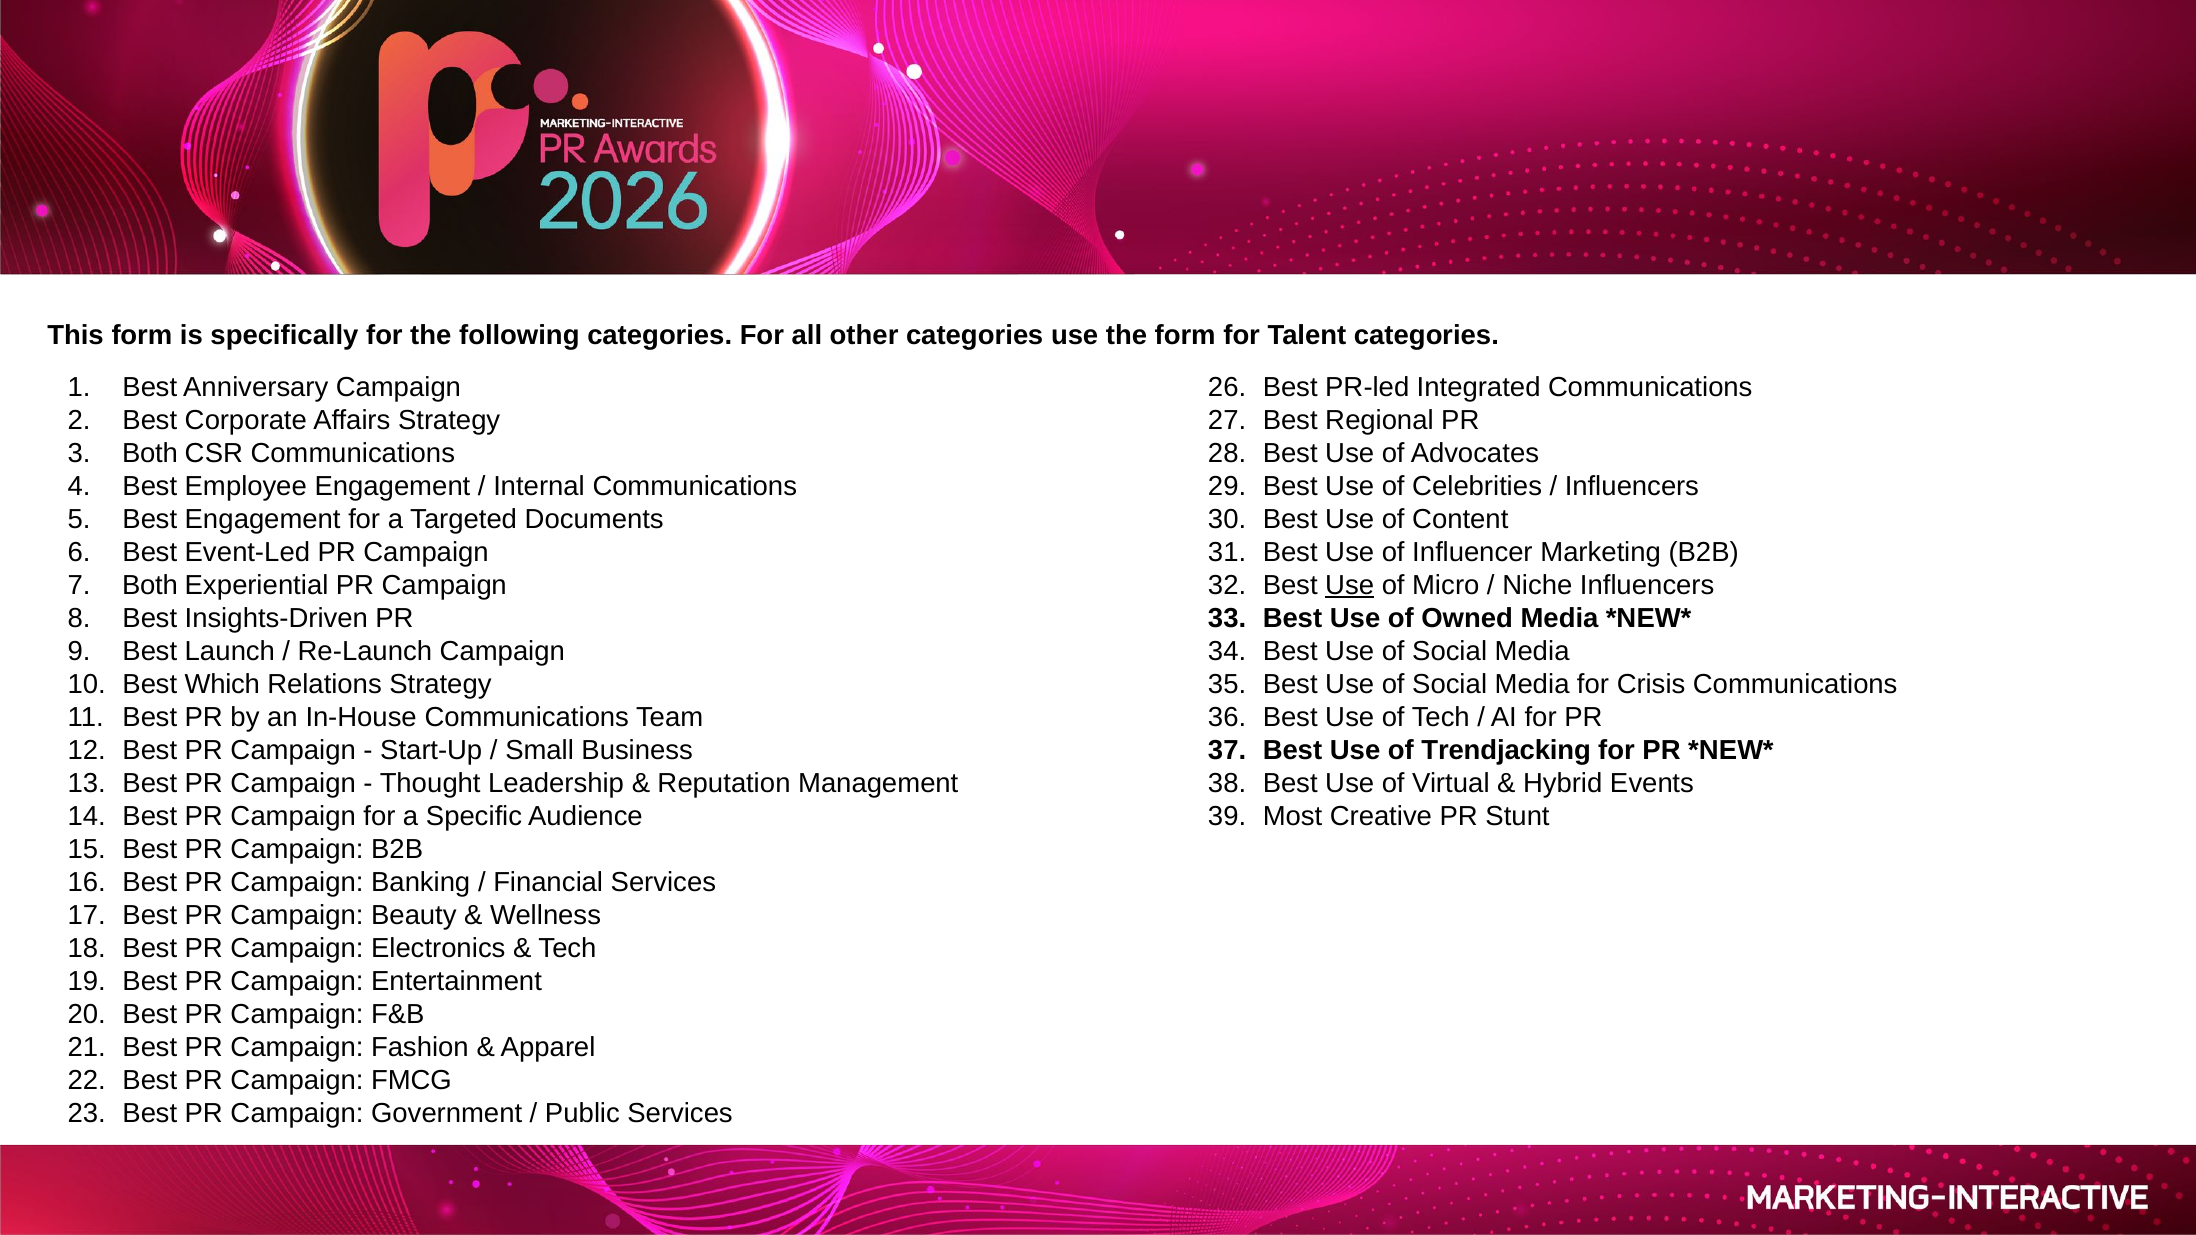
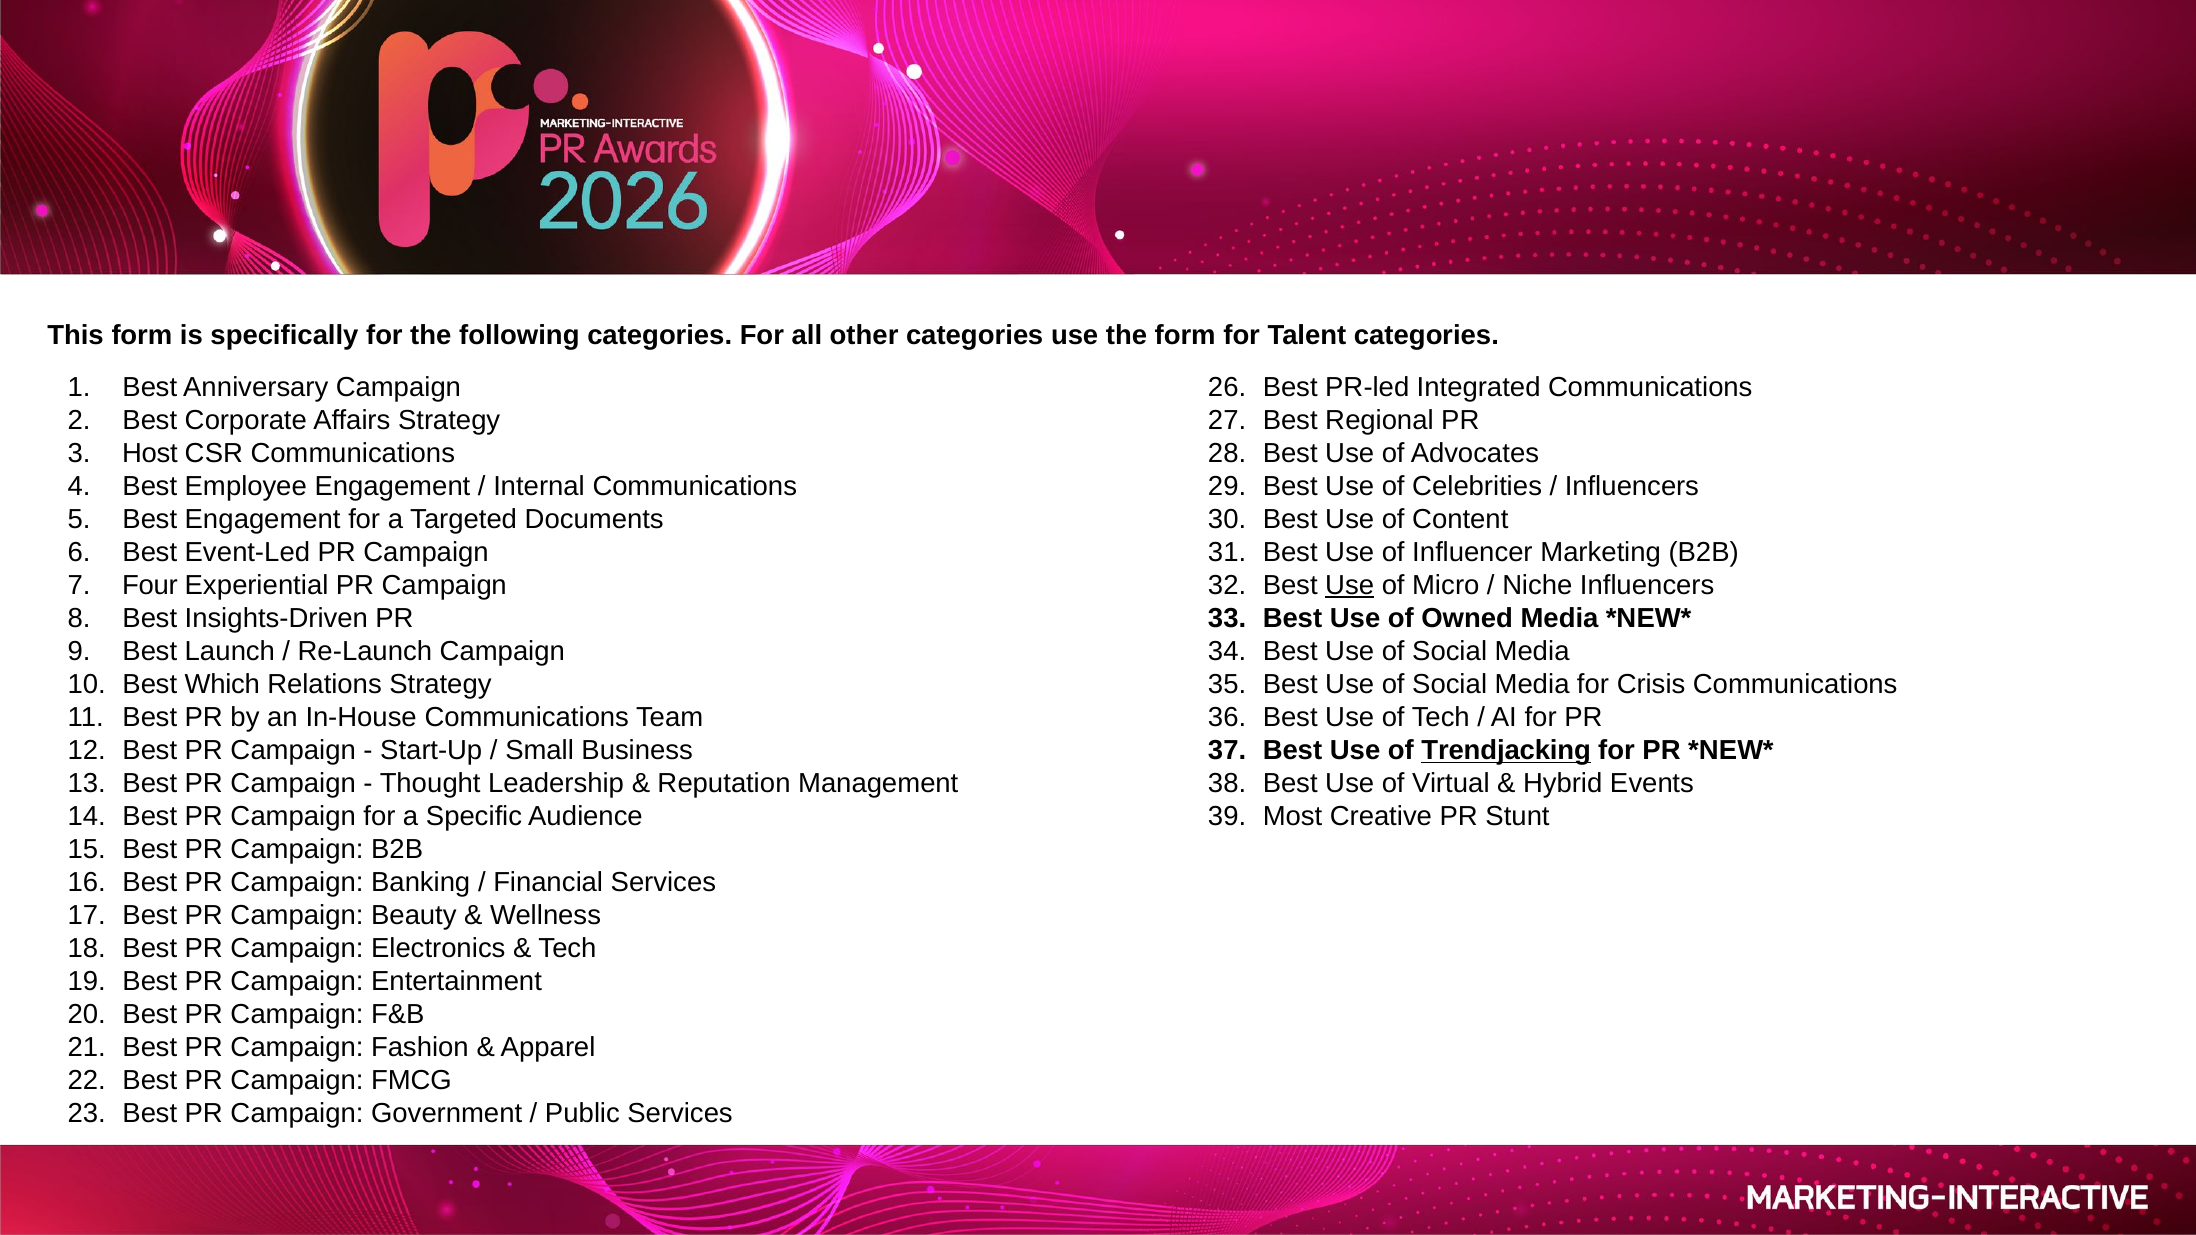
Both at (150, 453): Both -> Host
Both at (150, 586): Both -> Four
Trendjacking underline: none -> present
